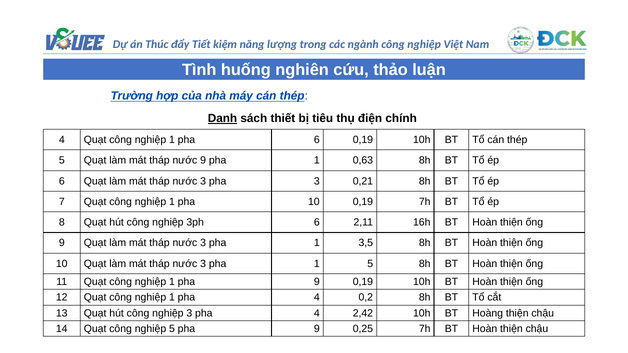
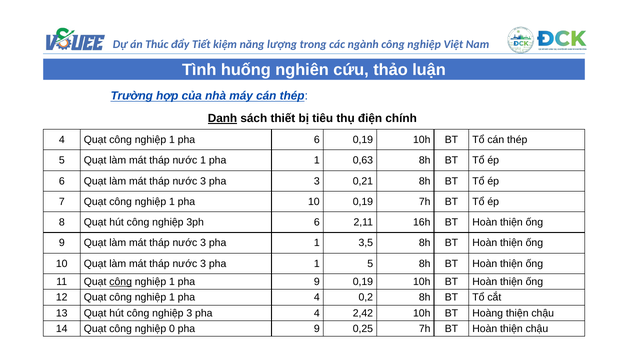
nước 9: 9 -> 1
công at (121, 282) underline: none -> present
nghiệp 5: 5 -> 0
